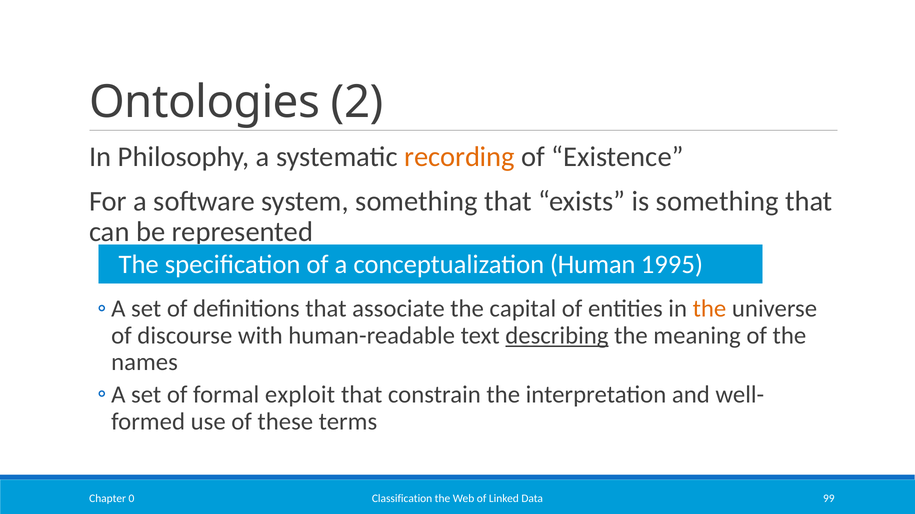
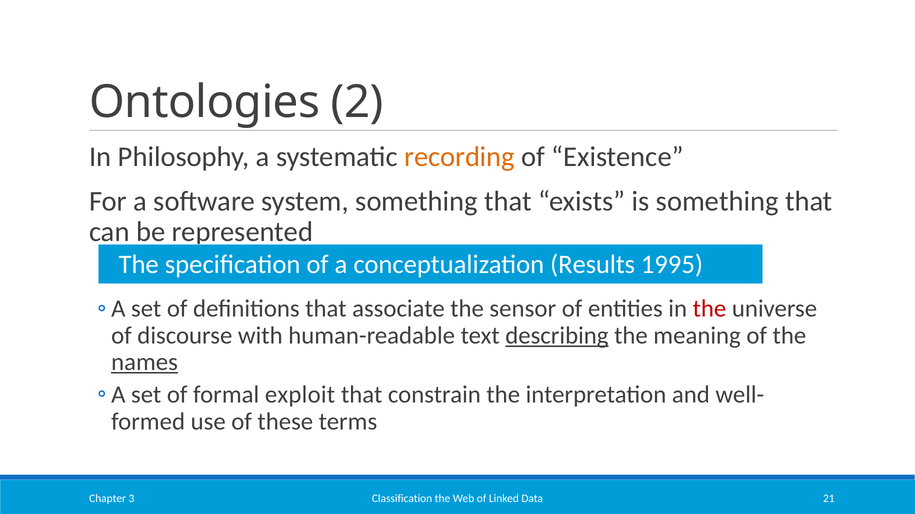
Human: Human -> Results
capital: capital -> sensor
the at (709, 309) colour: orange -> red
names underline: none -> present
99: 99 -> 21
0: 0 -> 3
